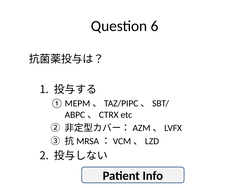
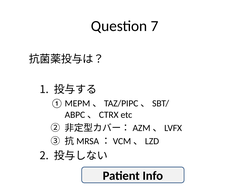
6: 6 -> 7
